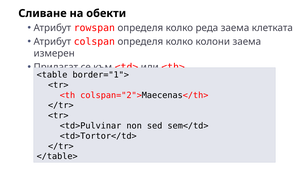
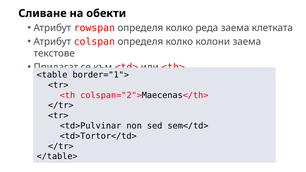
измерен: измерен -> текстове
